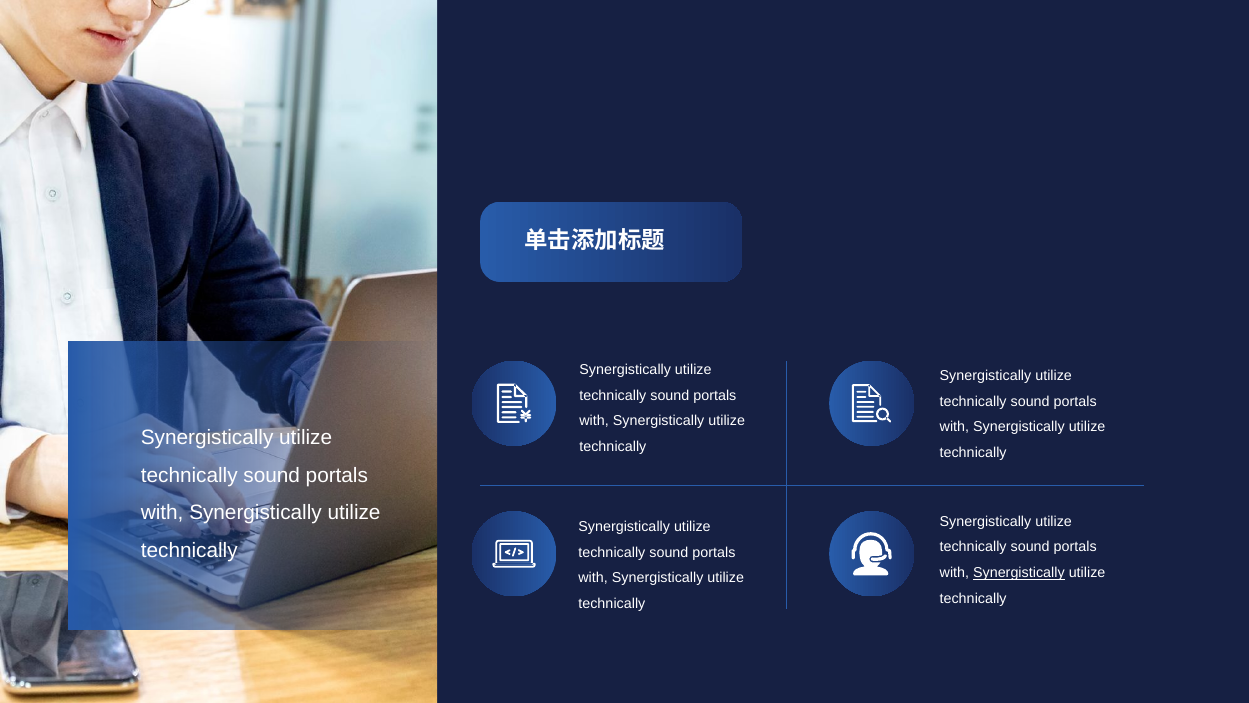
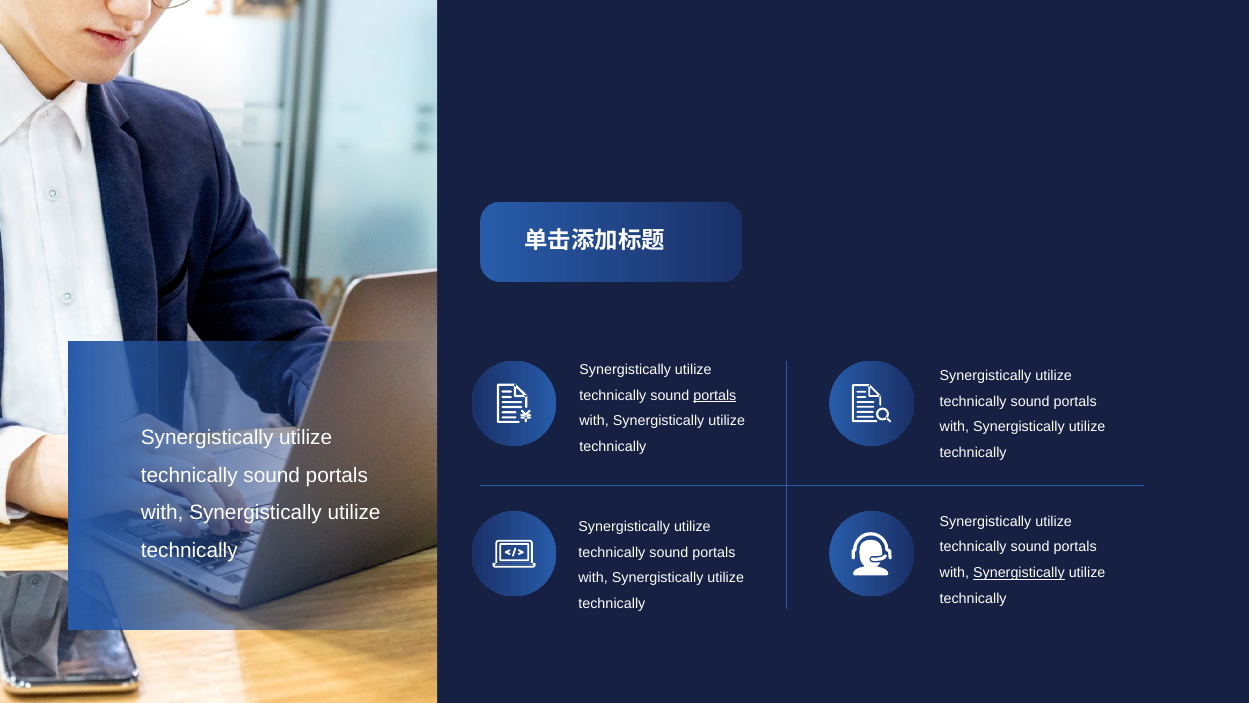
portals at (715, 395) underline: none -> present
